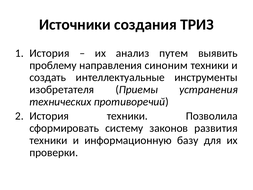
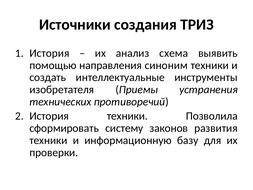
путем: путем -> схема
проблему: проблему -> помощью
